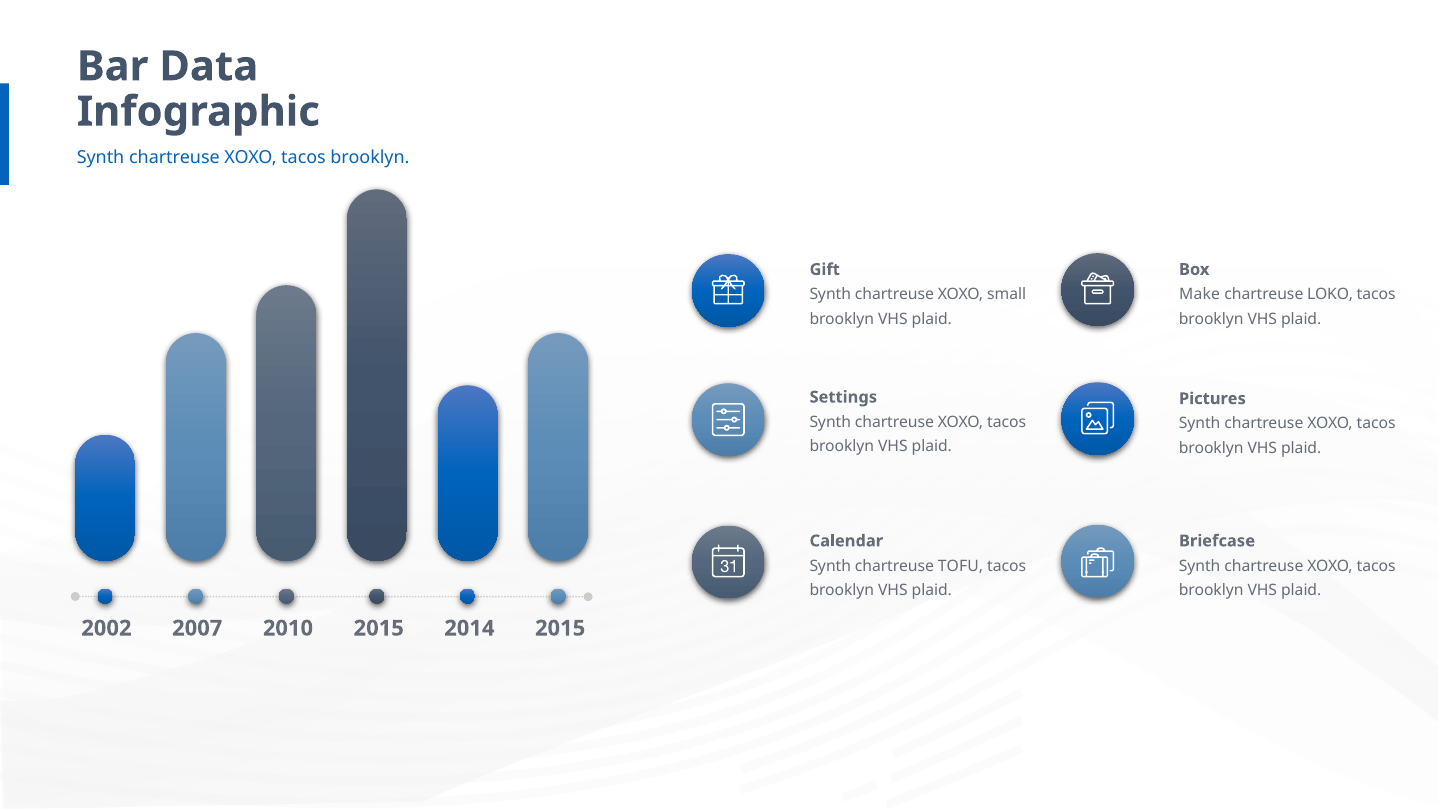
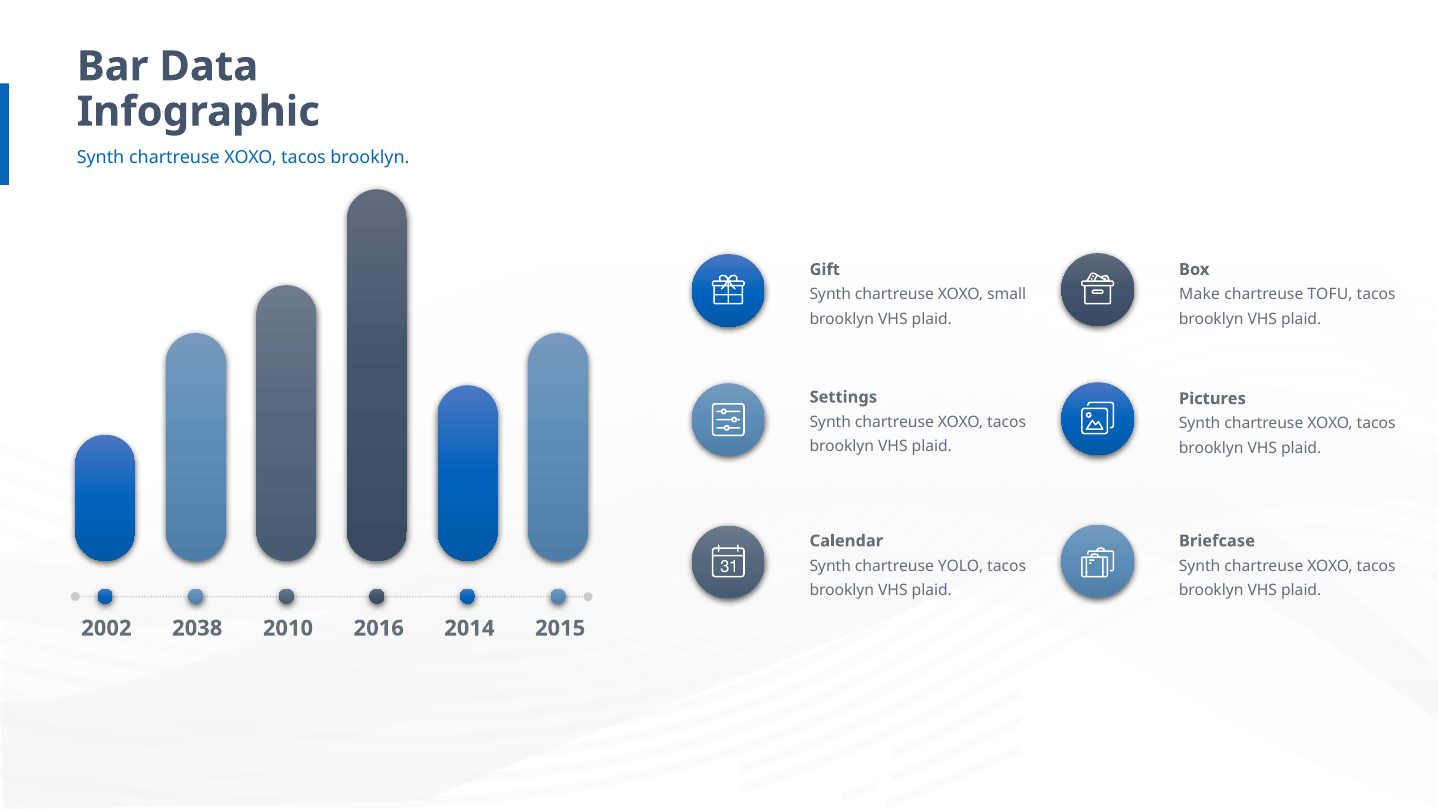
LOKO: LOKO -> TOFU
TOFU: TOFU -> YOLO
2007: 2007 -> 2038
2010 2015: 2015 -> 2016
